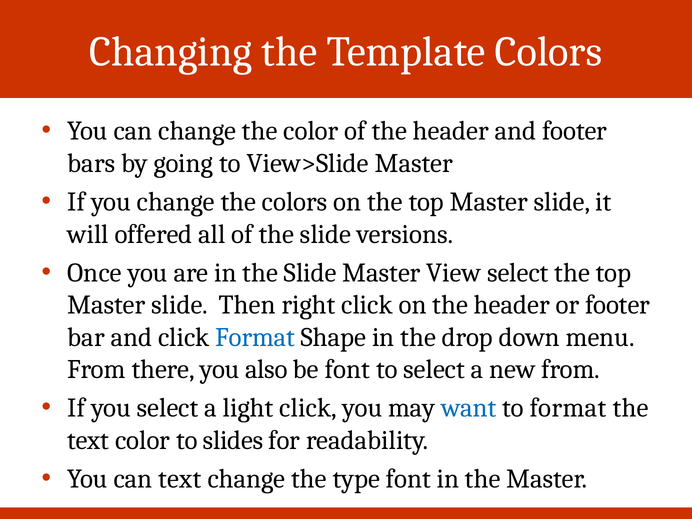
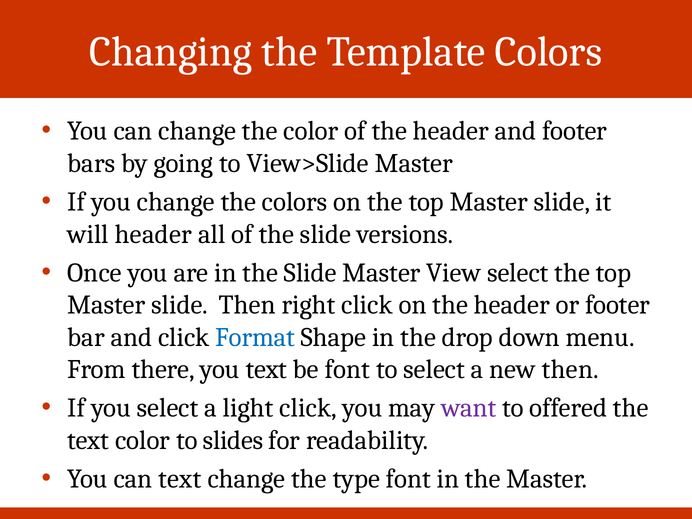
will offered: offered -> header
you also: also -> text
new from: from -> then
want colour: blue -> purple
to format: format -> offered
